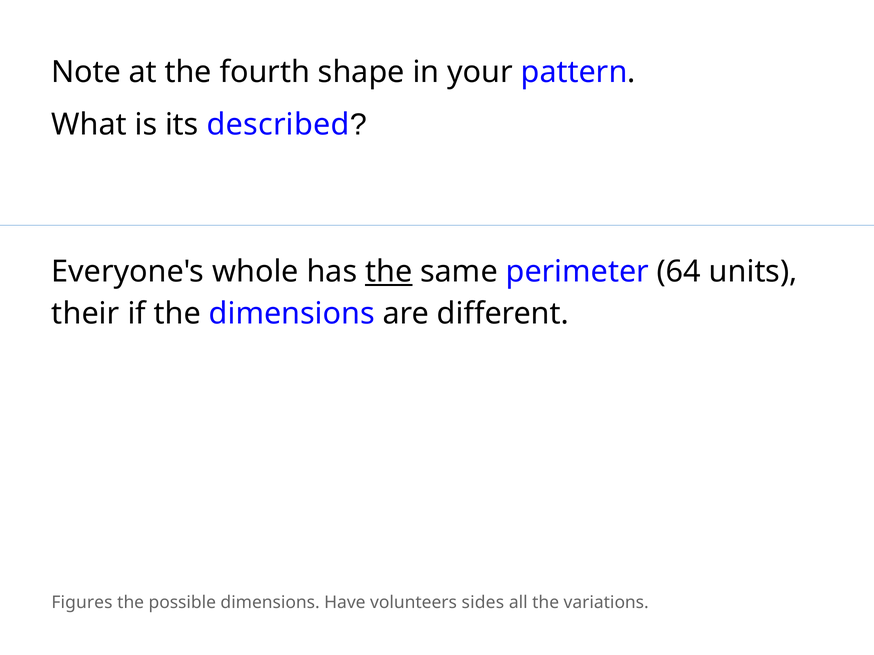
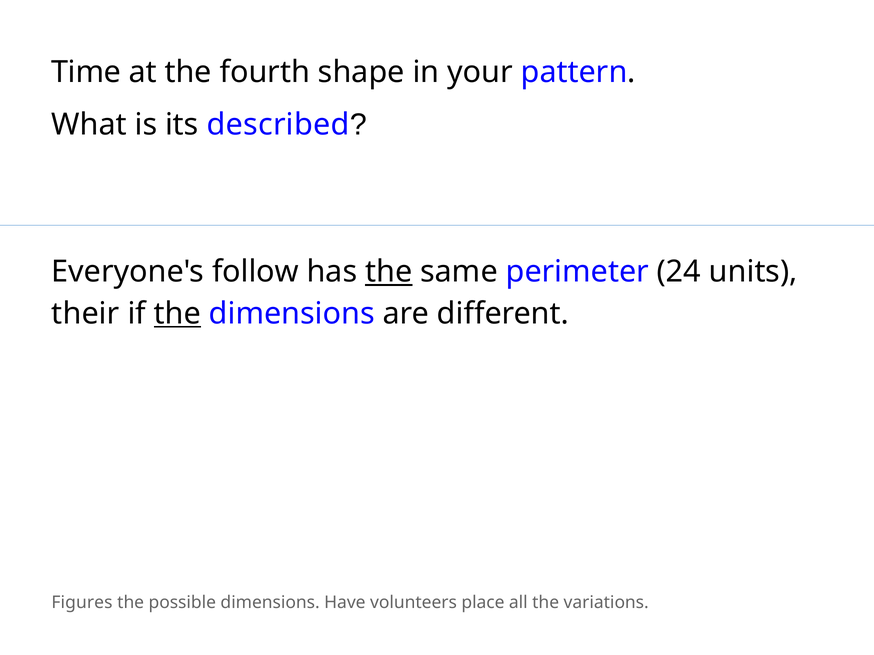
Note: Note -> Time
whole: whole -> follow
64: 64 -> 24
the at (177, 314) underline: none -> present
sides: sides -> place
